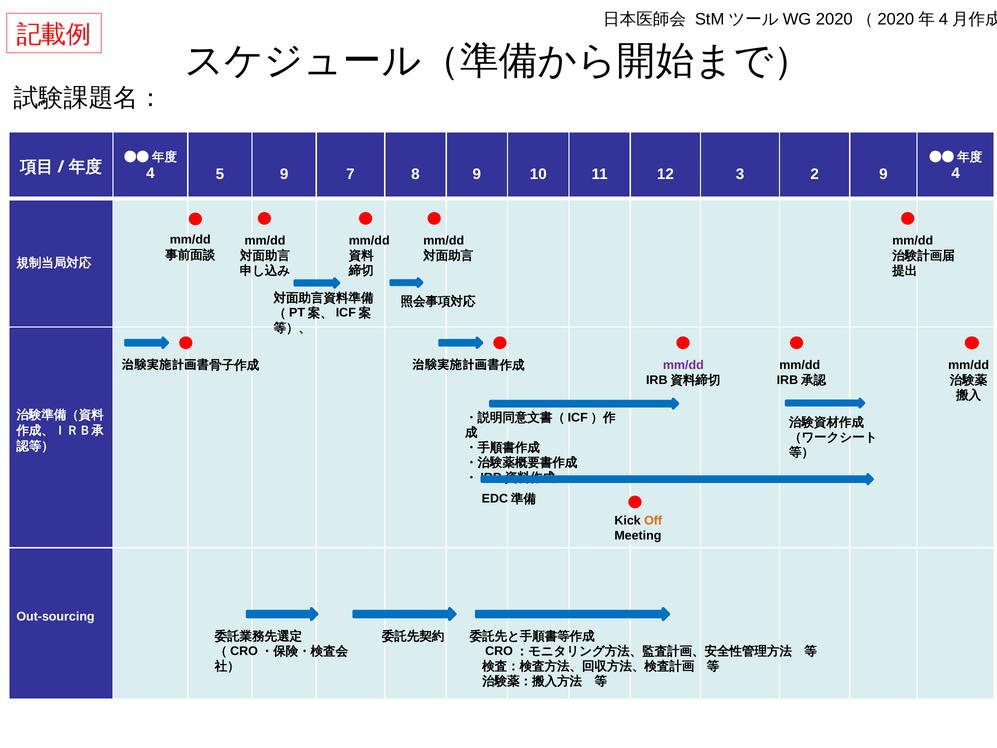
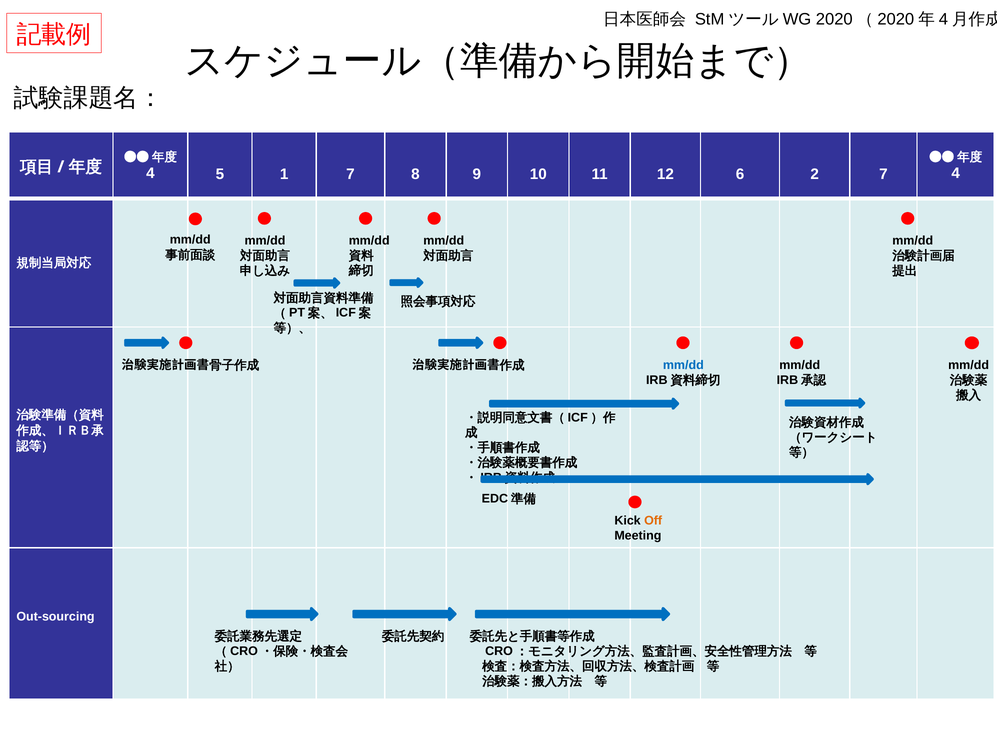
5 9: 9 -> 1
3: 3 -> 6
2 9: 9 -> 7
mm/dd at (683, 365) colour: purple -> blue
